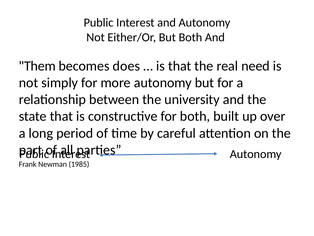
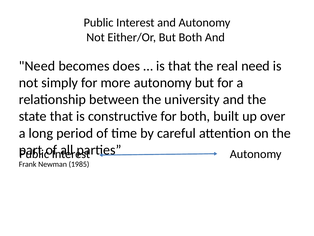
Them at (37, 66): Them -> Need
